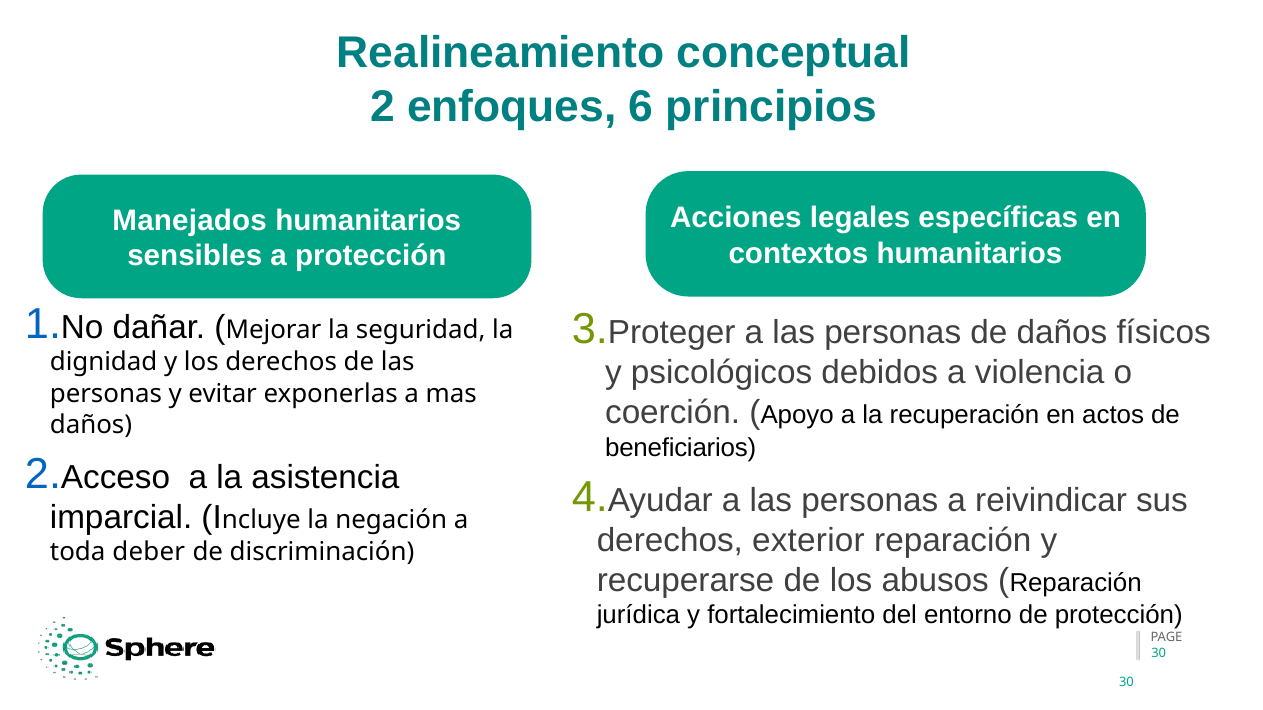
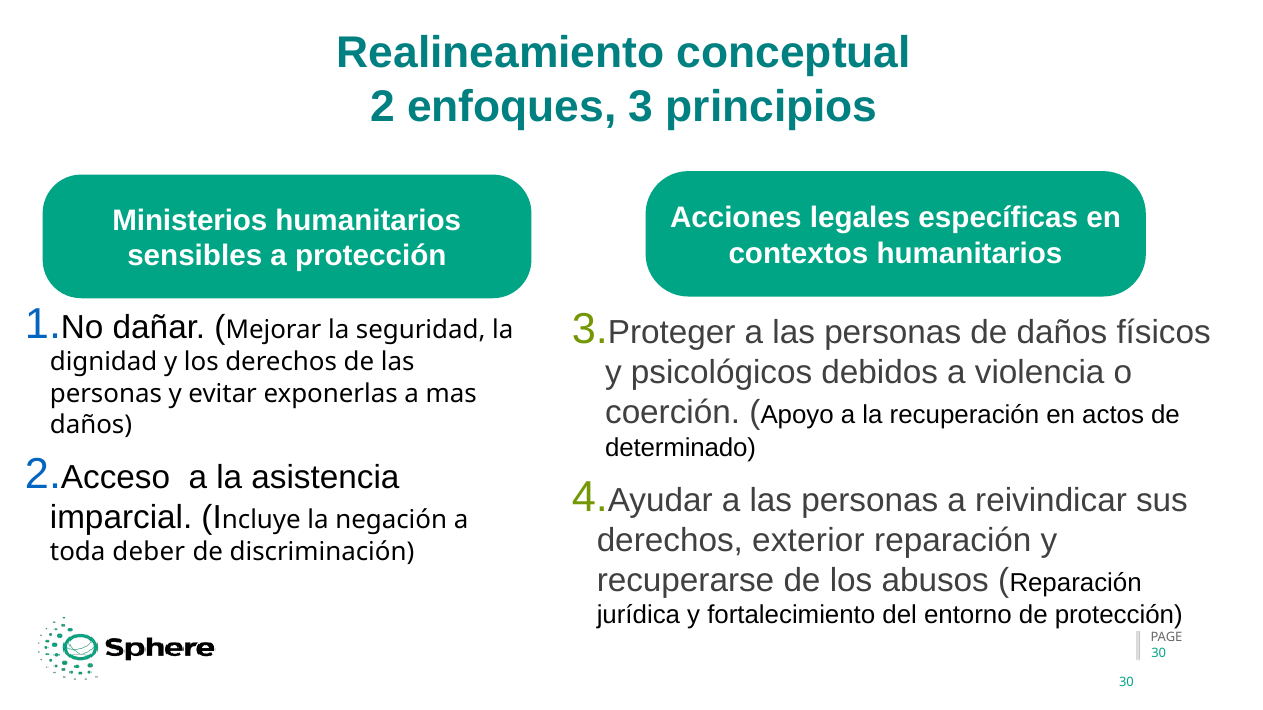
enfoques 6: 6 -> 3
Manejados: Manejados -> Ministerios
beneficiarios: beneficiarios -> determinado
